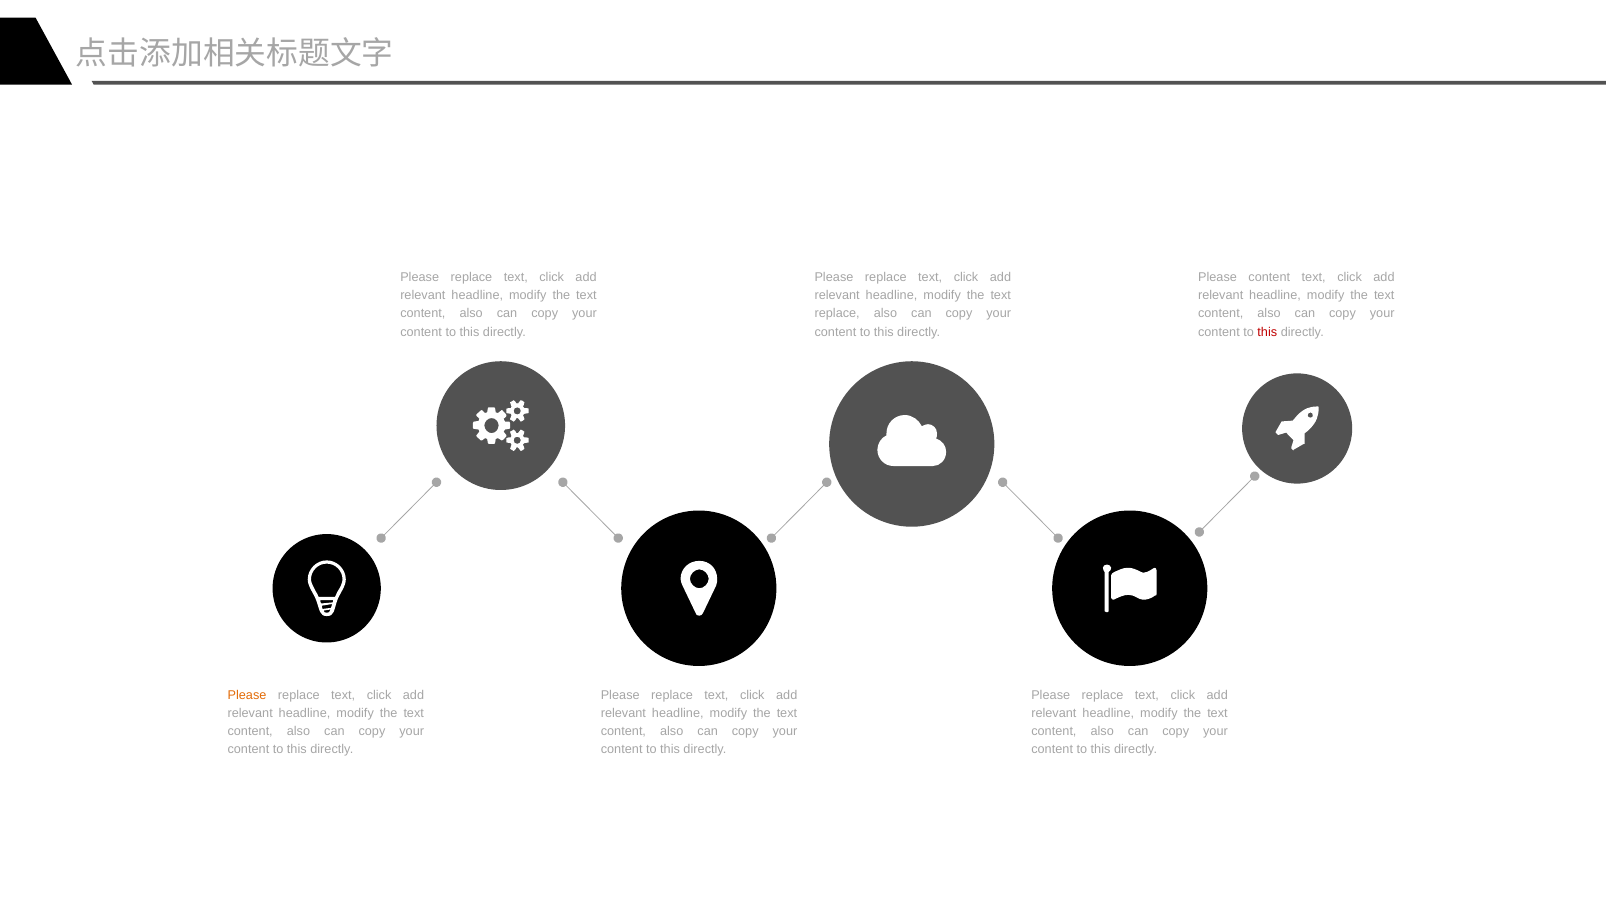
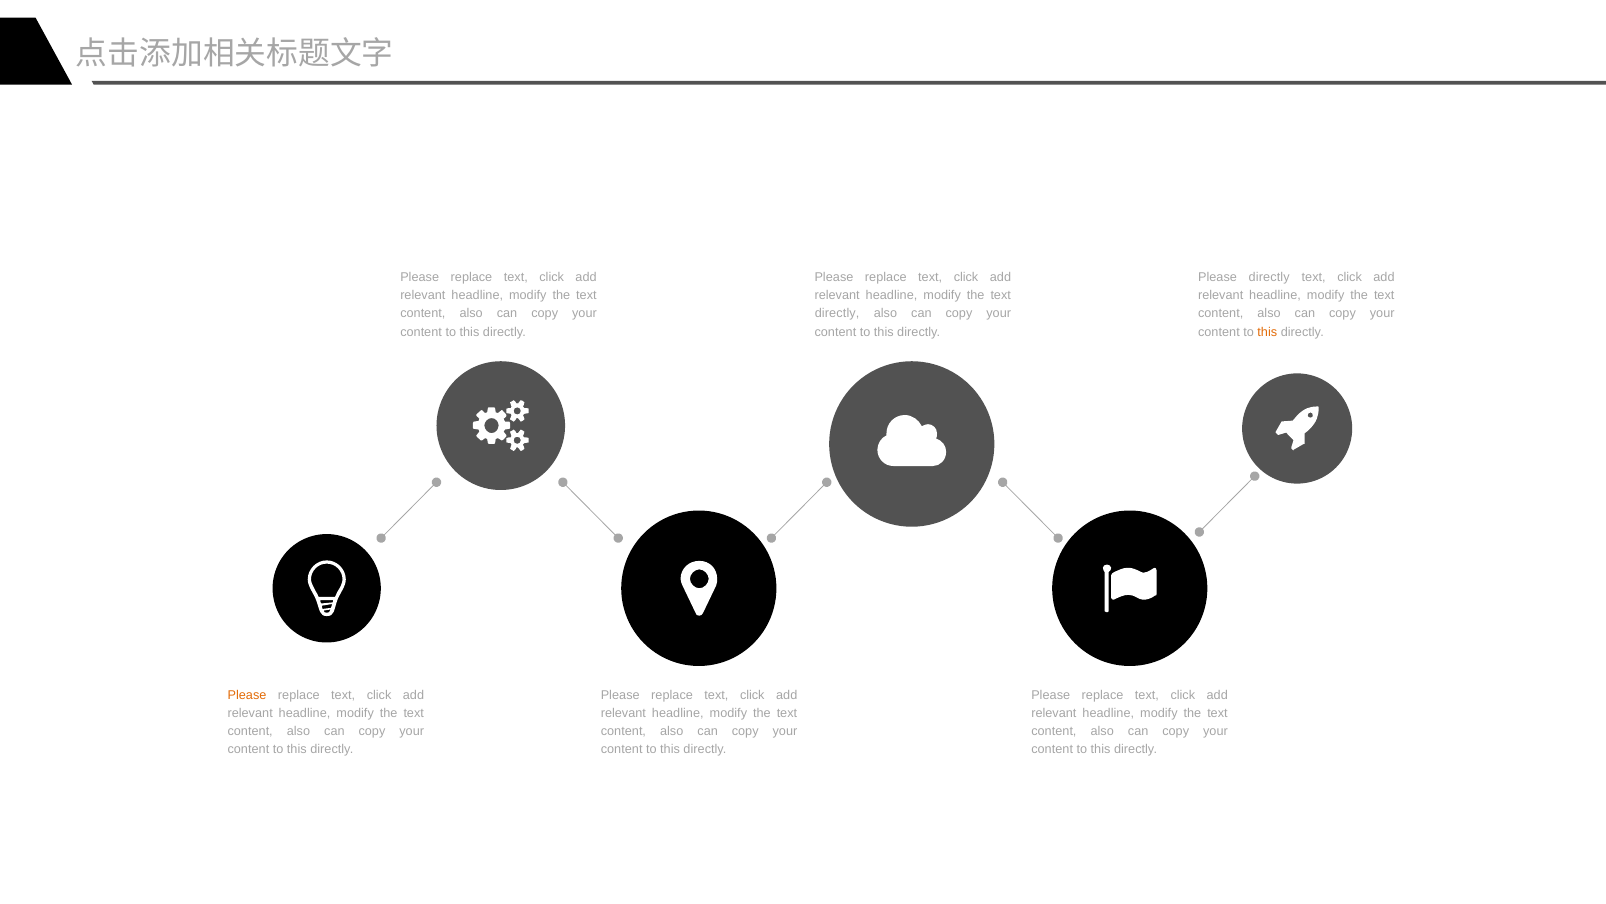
Please content: content -> directly
replace at (837, 313): replace -> directly
this at (1267, 332) colour: red -> orange
